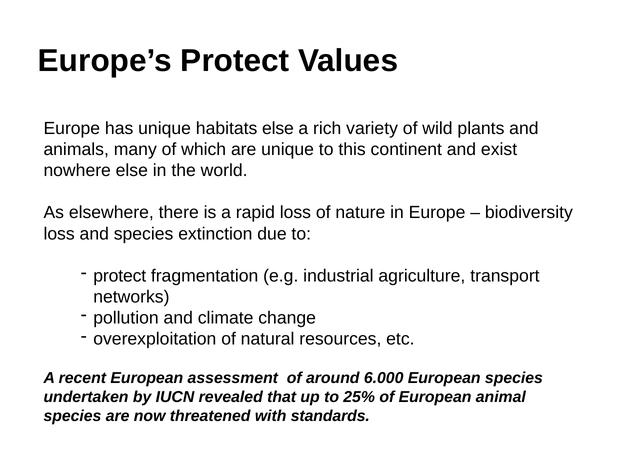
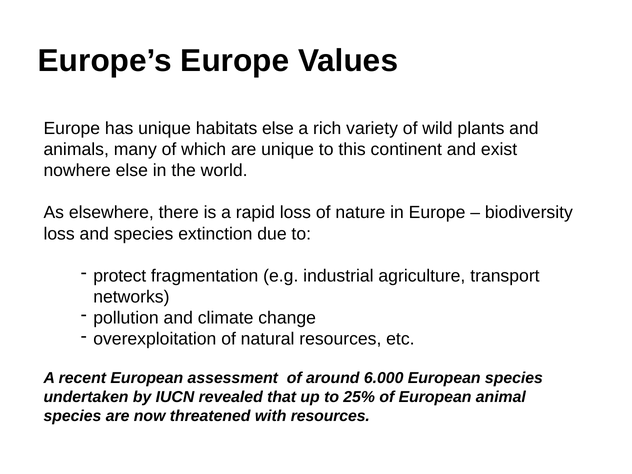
Europe’s Protect: Protect -> Europe
with standards: standards -> resources
